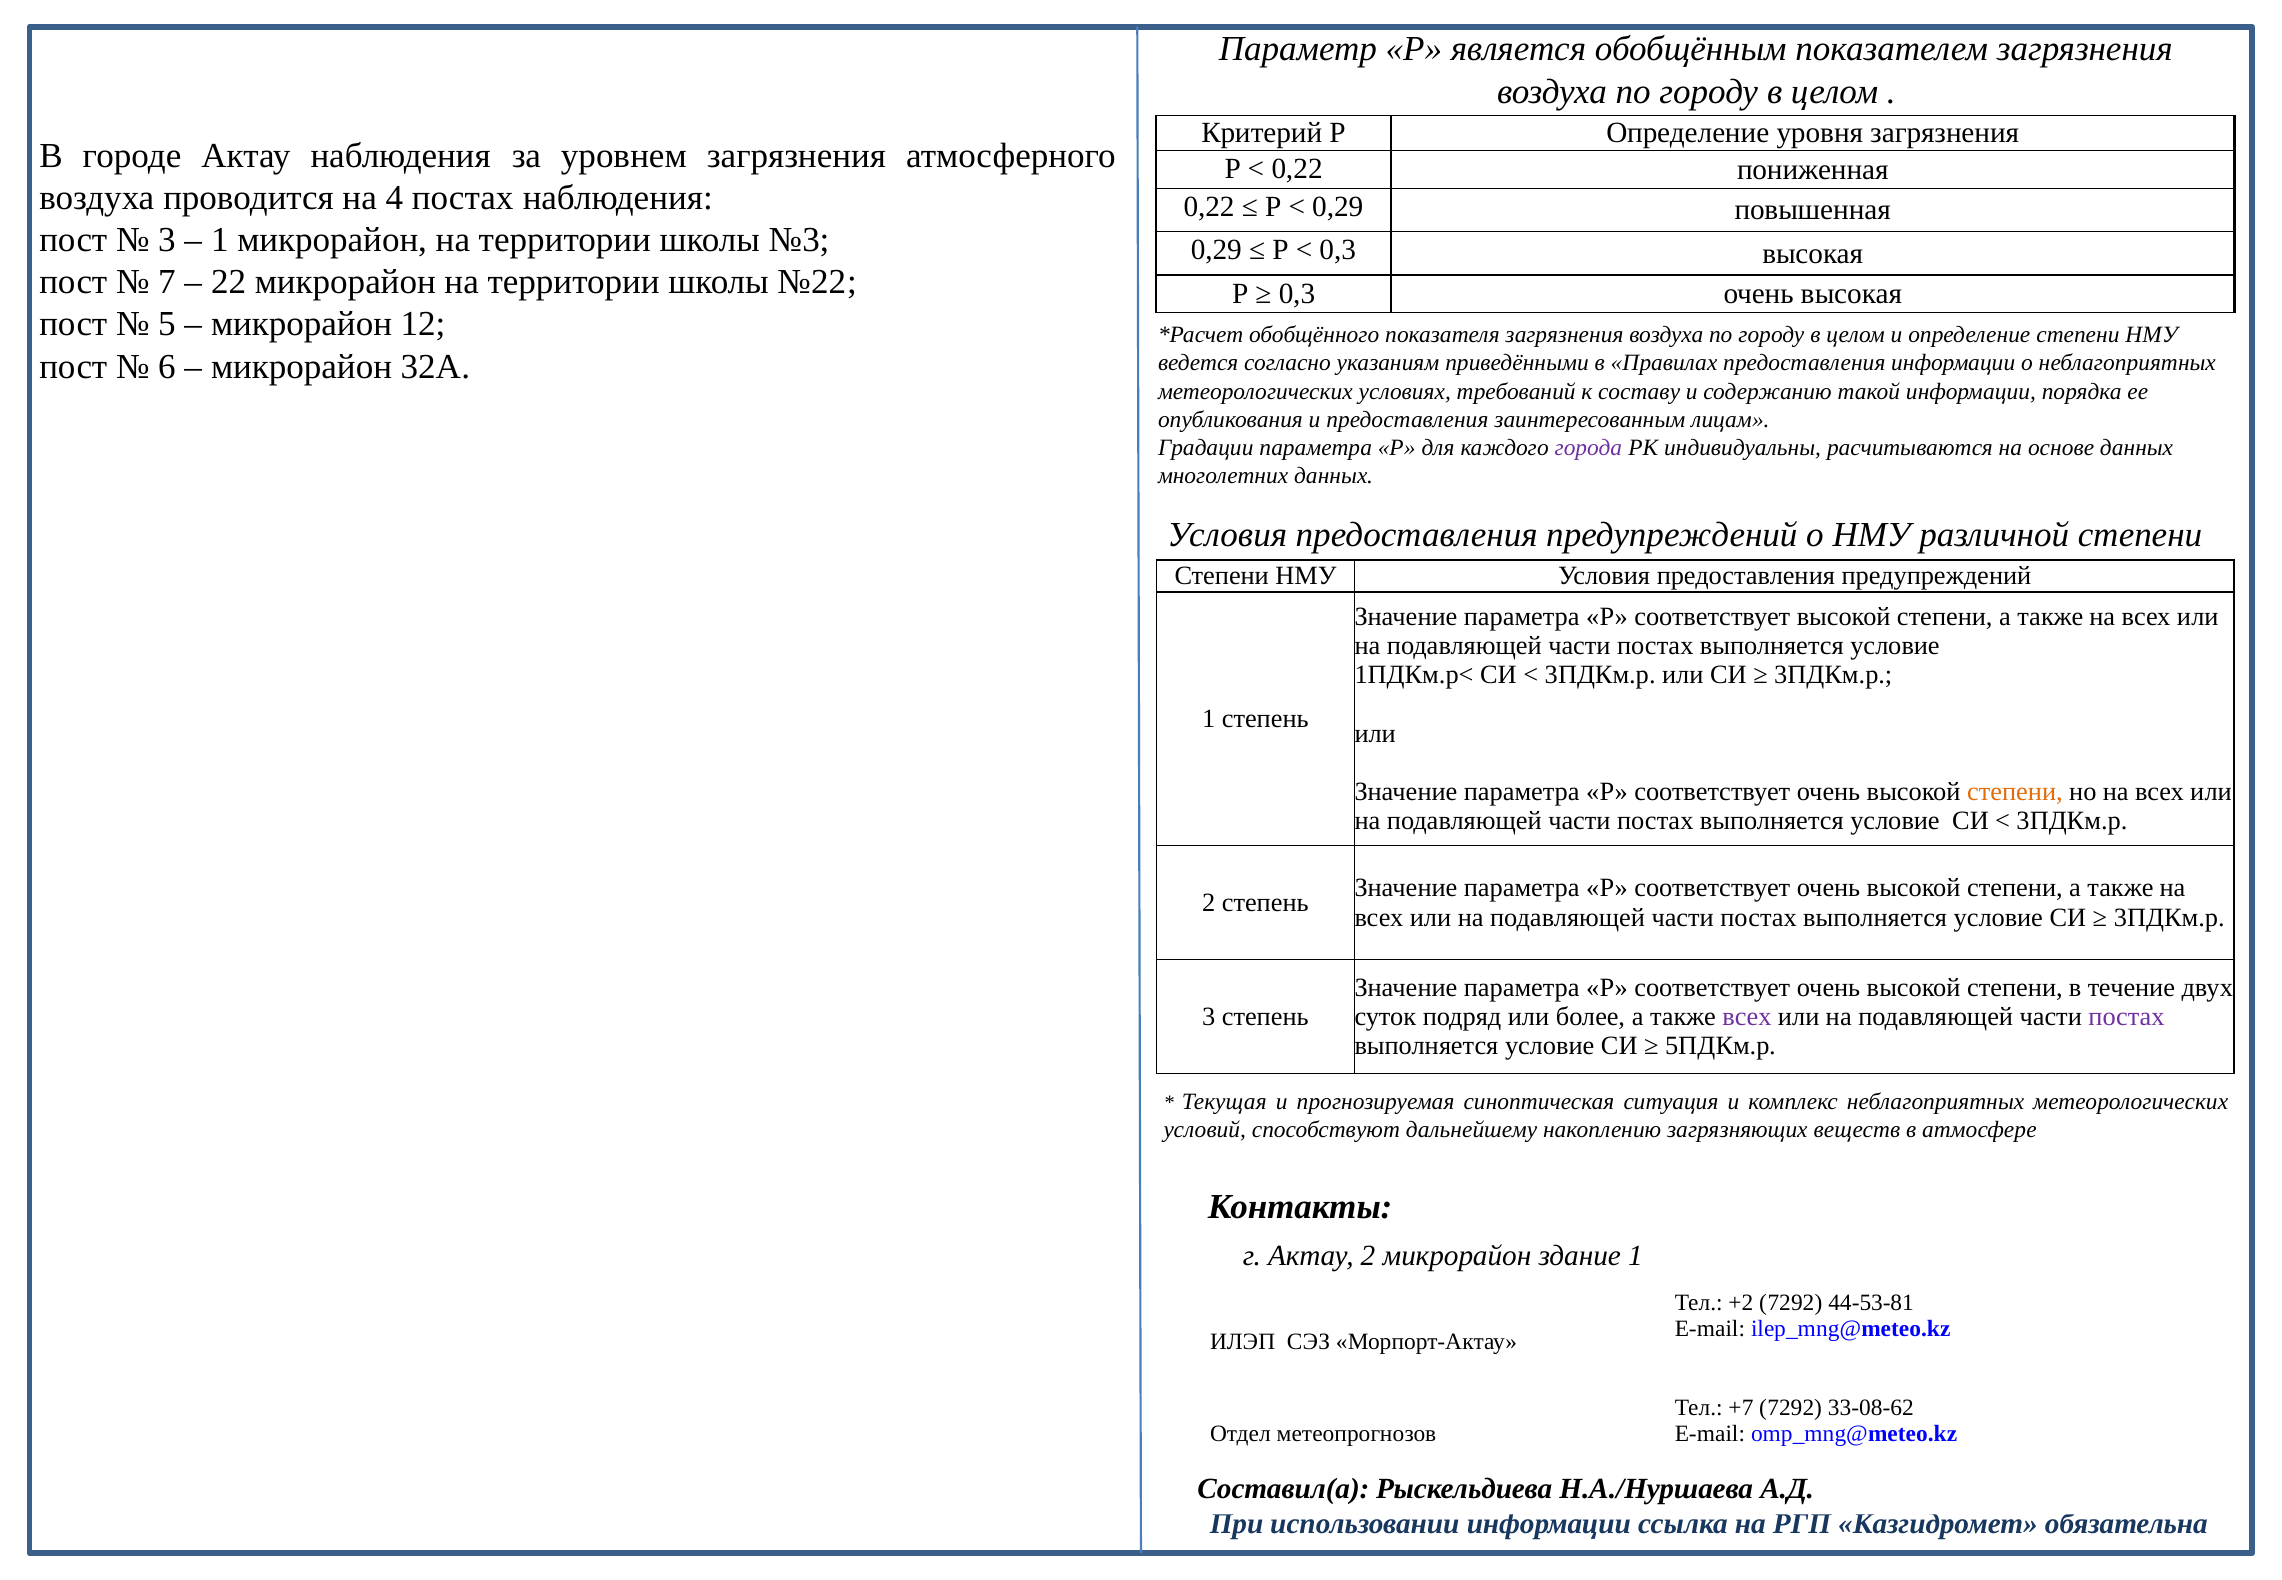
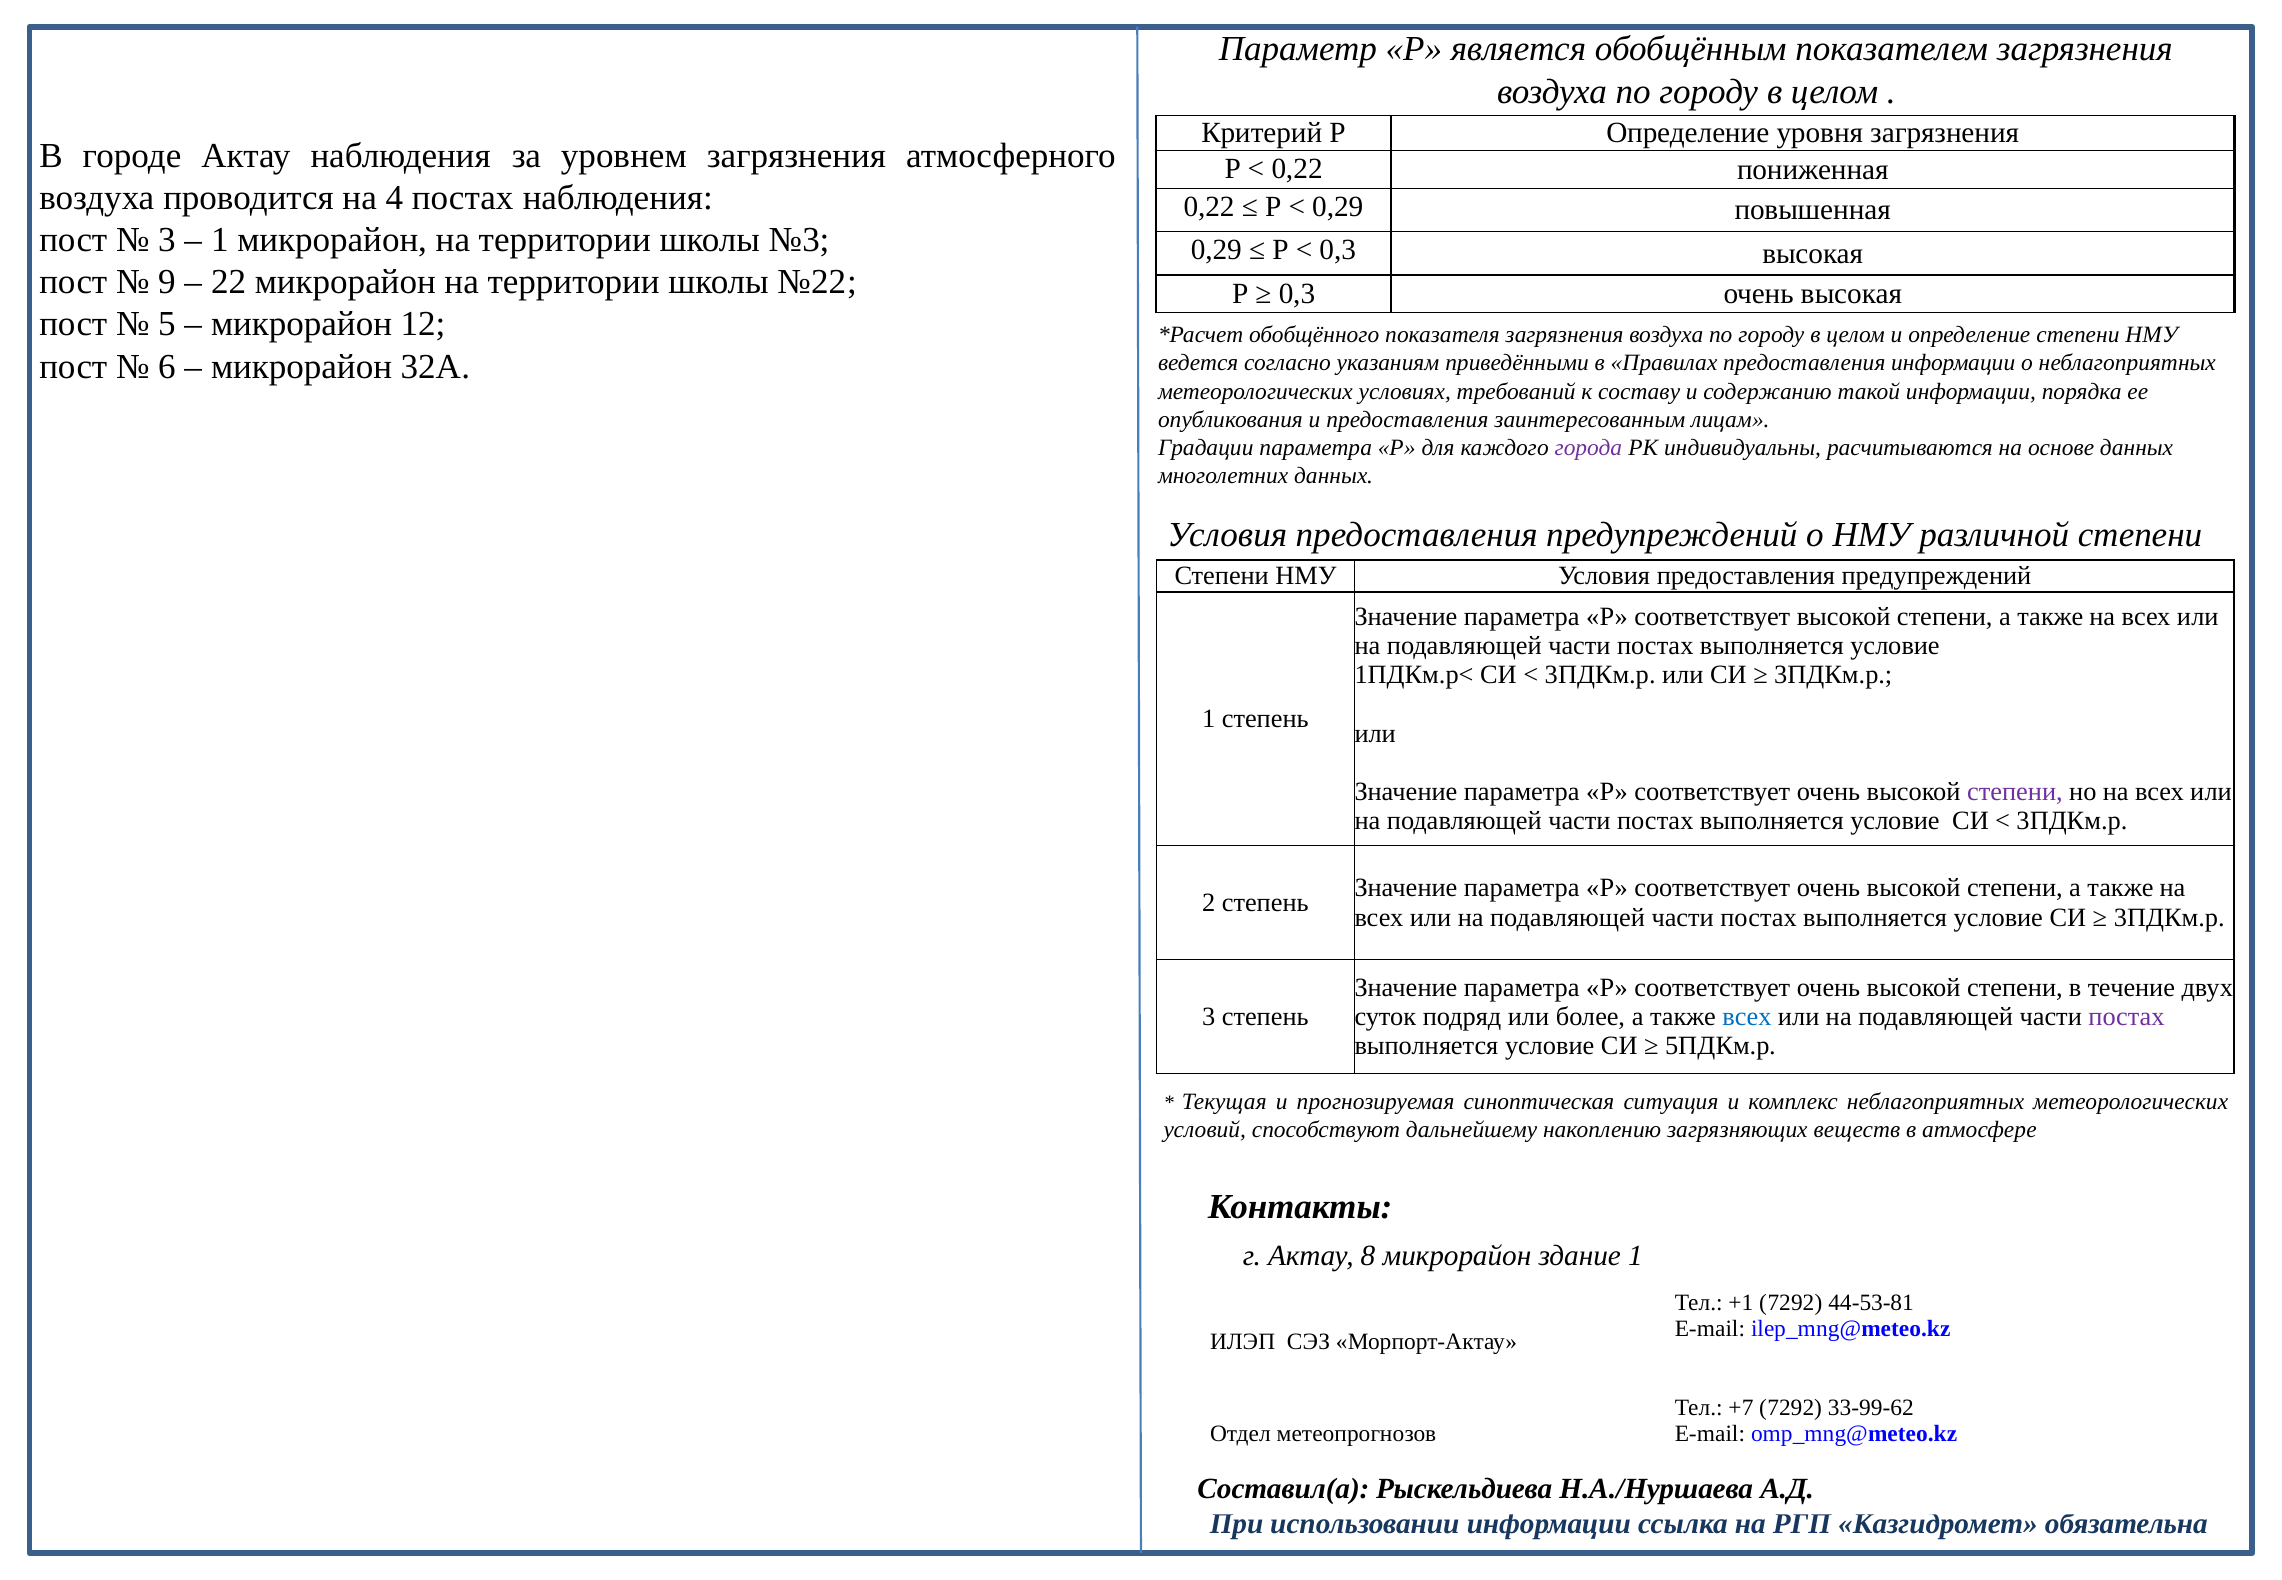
7: 7 -> 9
степени at (2015, 792) colour: orange -> purple
всех at (1747, 1017) colour: purple -> blue
Актау 2: 2 -> 8
+2: +2 -> +1
33-08-62: 33-08-62 -> 33-99-62
